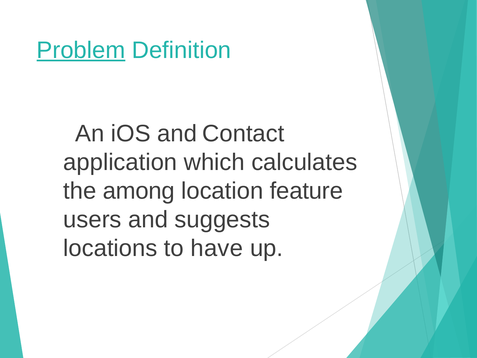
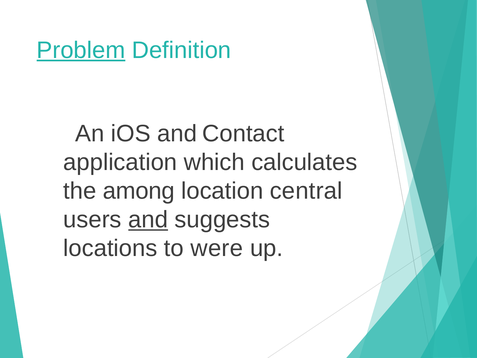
feature: feature -> central
and at (148, 220) underline: none -> present
have: have -> were
